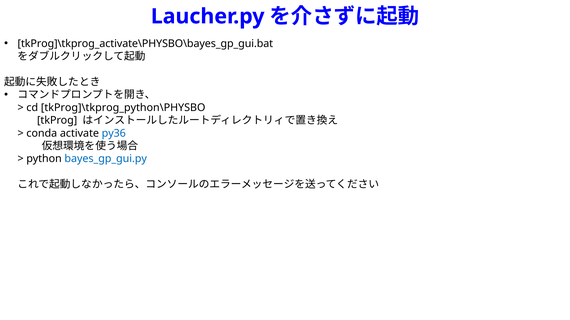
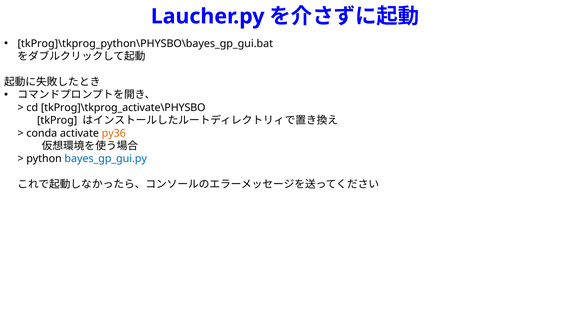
tkProg]\tkprog_activate\PHYSBO\bayes_gp_gui.bat: tkProg]\tkprog_activate\PHYSBO\bayes_gp_gui.bat -> tkProg]\tkprog_python\PHYSBO\bayes_gp_gui.bat
tkProg]\tkprog_python\PHYSBO: tkProg]\tkprog_python\PHYSBO -> tkProg]\tkprog_activate\PHYSBO
py36 colour: blue -> orange
